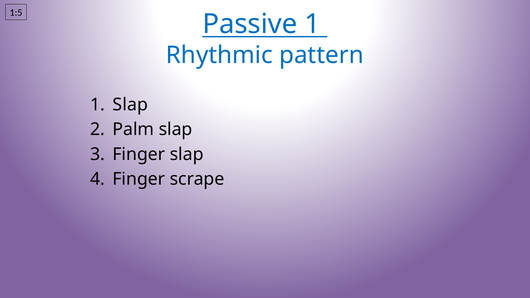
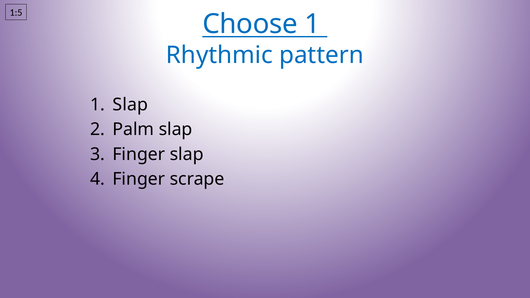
Passive: Passive -> Choose
